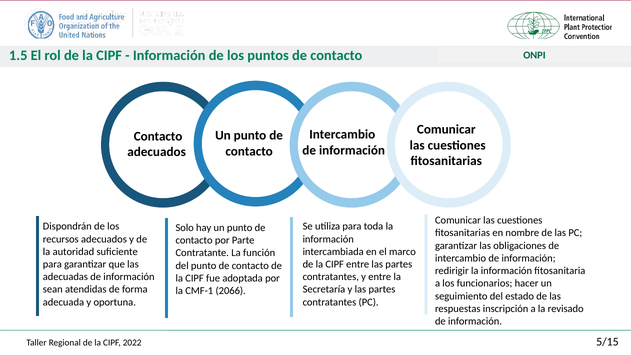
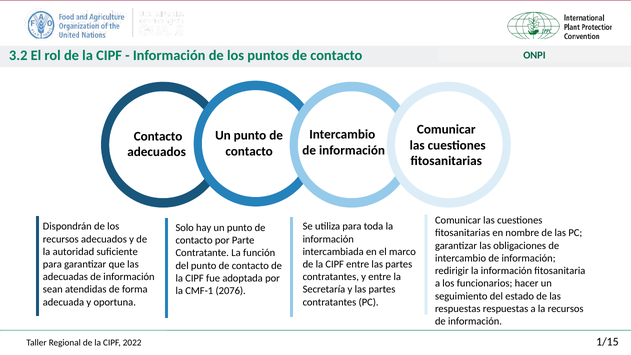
1.5: 1.5 -> 3.2
2066: 2066 -> 2076
respuestas inscripción: inscripción -> respuestas
la revisado: revisado -> recursos
5/15: 5/15 -> 1/15
